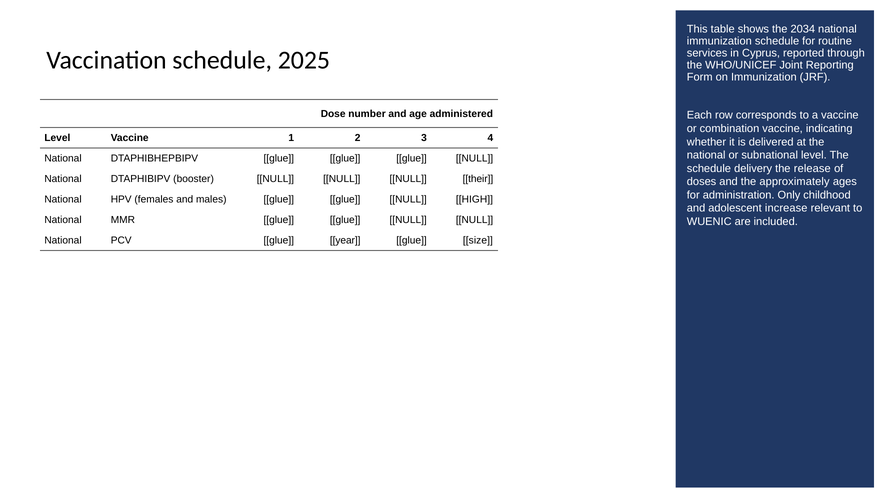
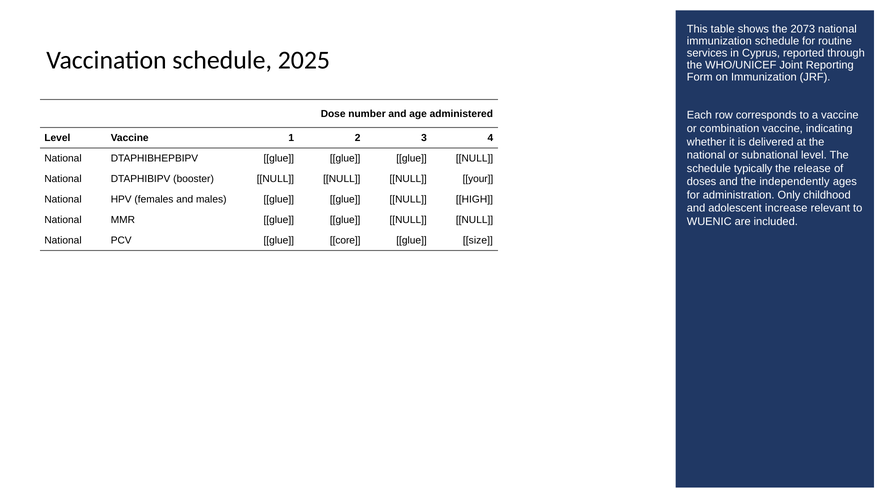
2034: 2034 -> 2073
delivery: delivery -> typically
their: their -> your
approximately: approximately -> independently
year: year -> core
